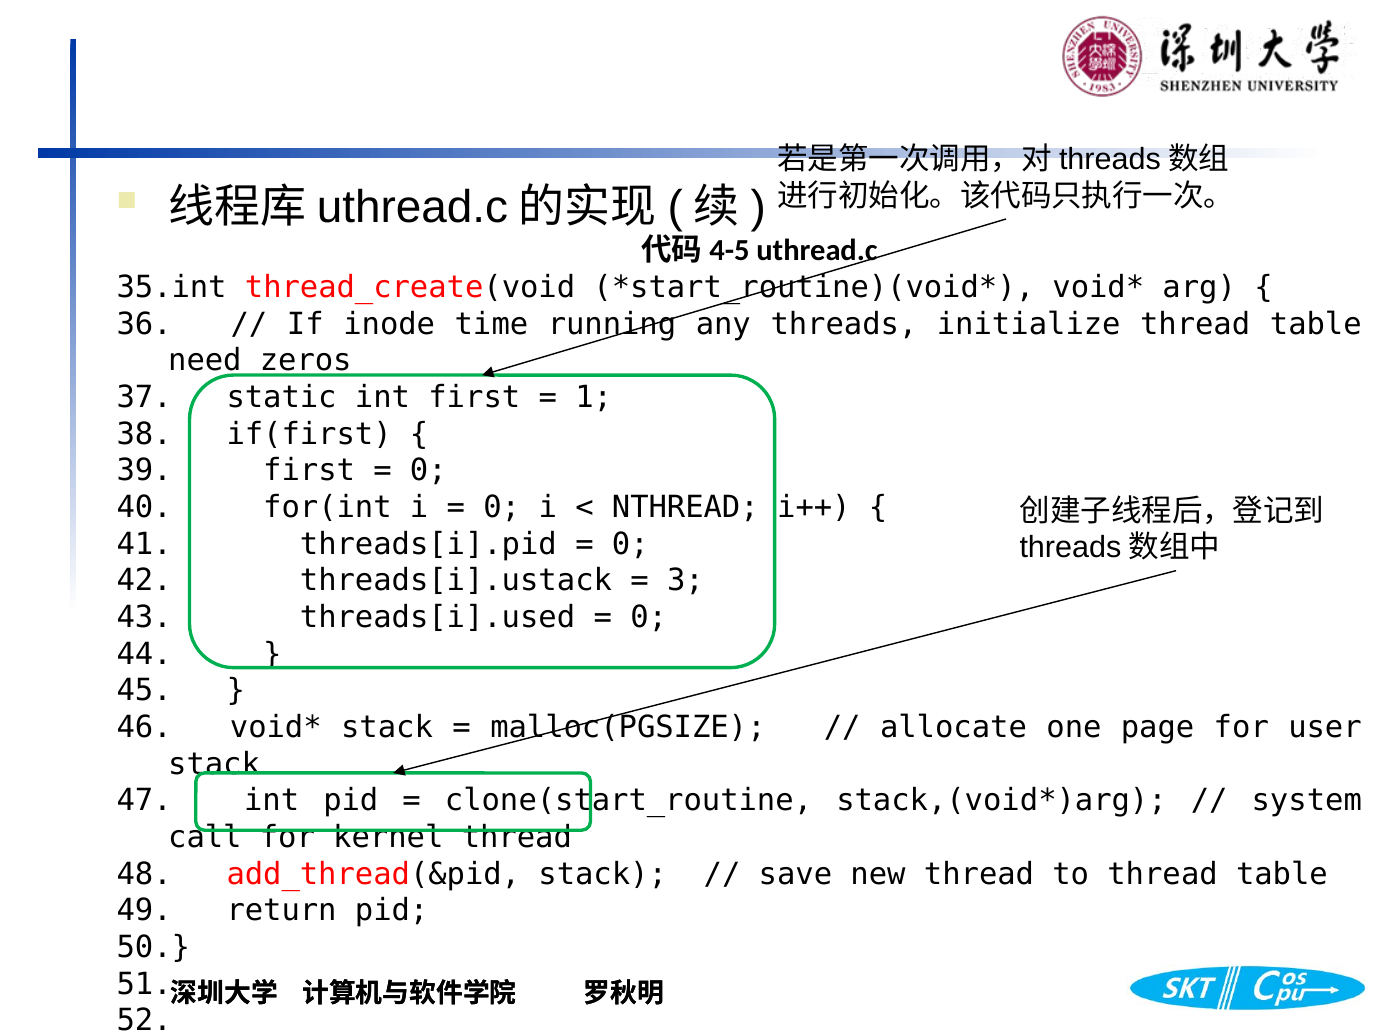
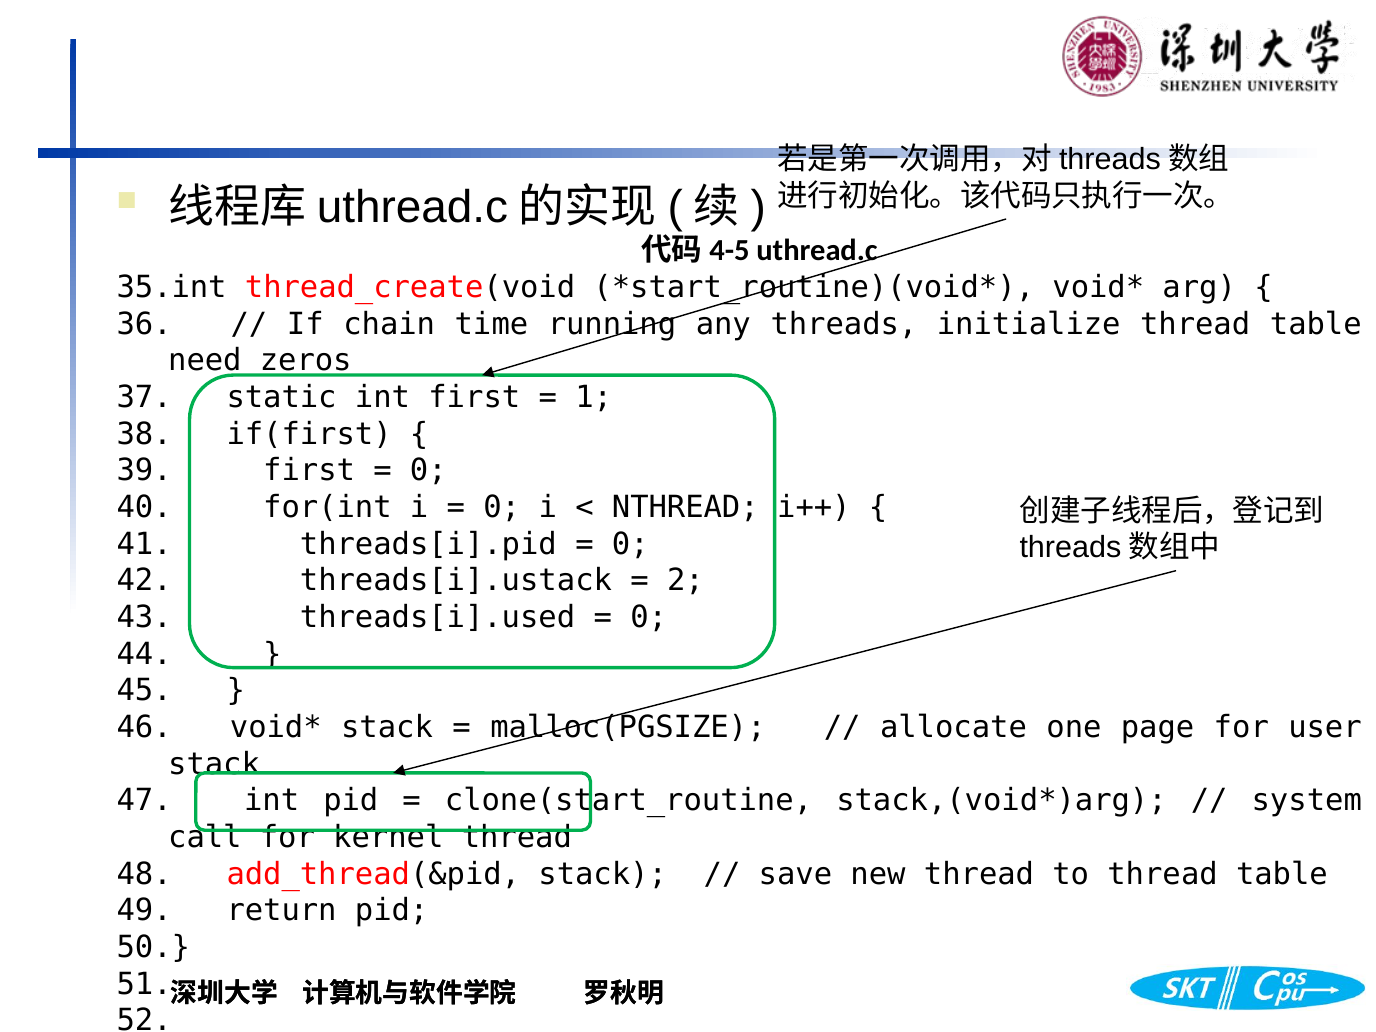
inode: inode -> chain
3: 3 -> 2
